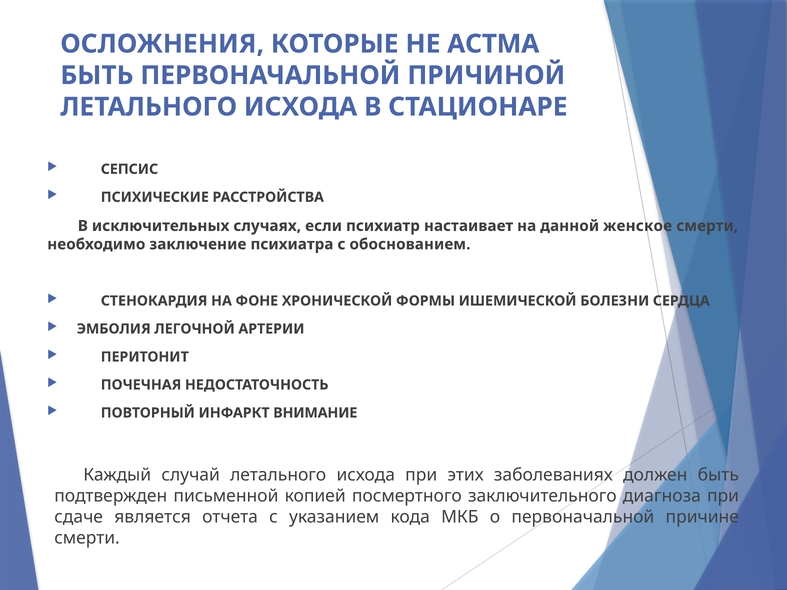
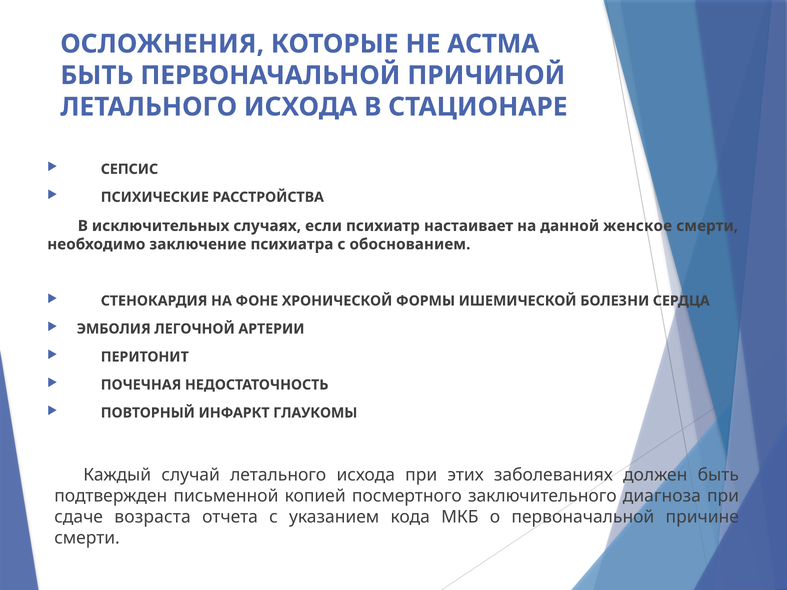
ВНИМАНИЕ: ВНИМАНИЕ -> ГЛАУКОМЫ
является: является -> возраста
